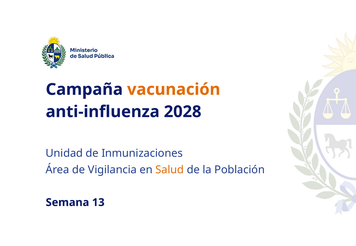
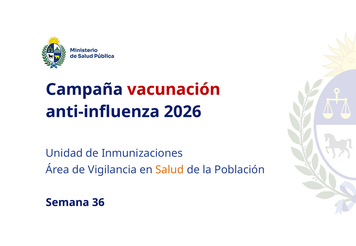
vacunación colour: orange -> red
2028: 2028 -> 2026
13: 13 -> 36
